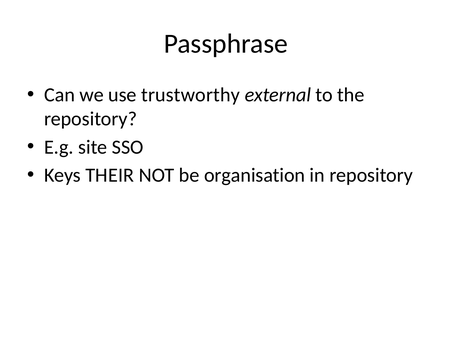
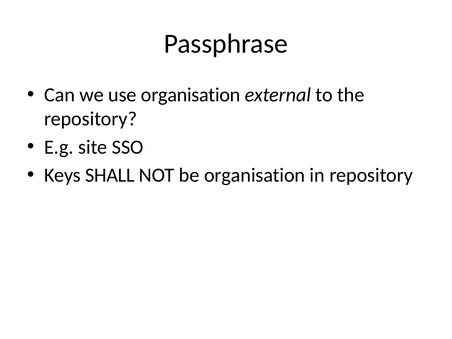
use trustworthy: trustworthy -> organisation
THEIR: THEIR -> SHALL
